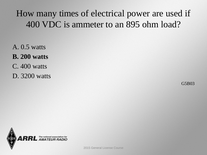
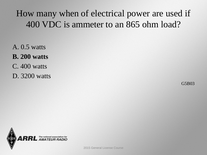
times: times -> when
895: 895 -> 865
